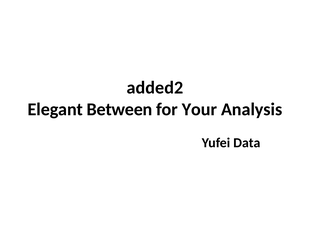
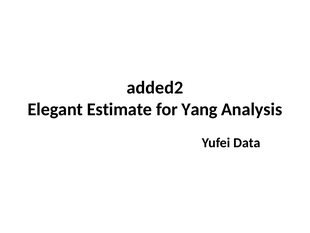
Between: Between -> Estimate
Your: Your -> Yang
